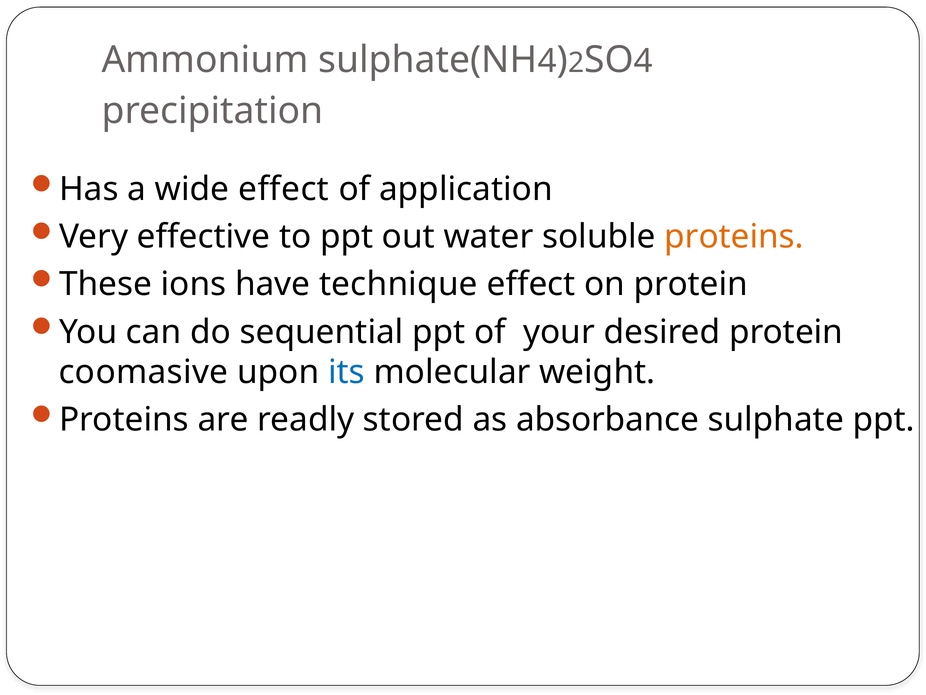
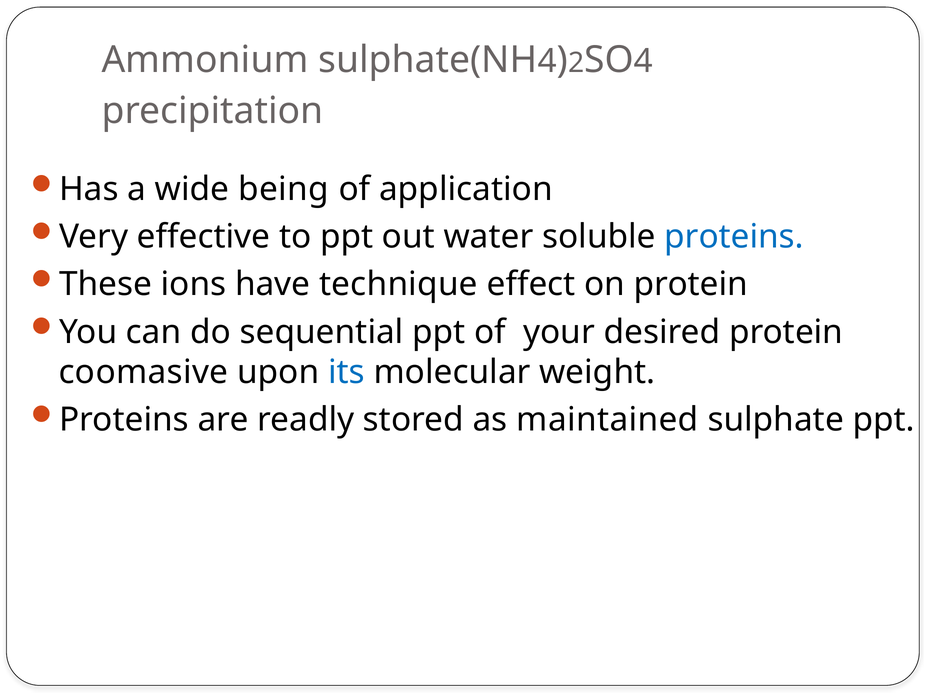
wide effect: effect -> being
proteins at (734, 237) colour: orange -> blue
absorbance: absorbance -> maintained
